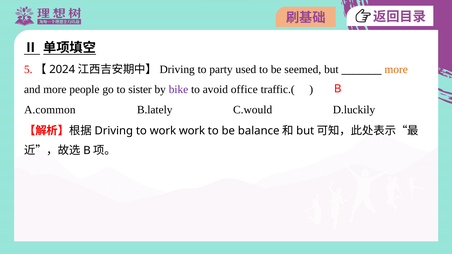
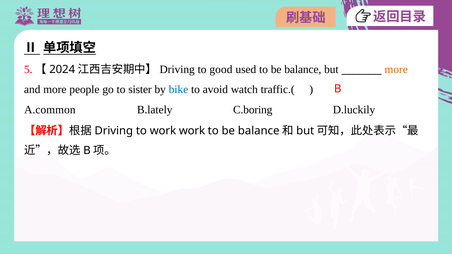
party: party -> good
used to be seemed: seemed -> balance
bike colour: purple -> blue
office: office -> watch
C.would: C.would -> C.boring
